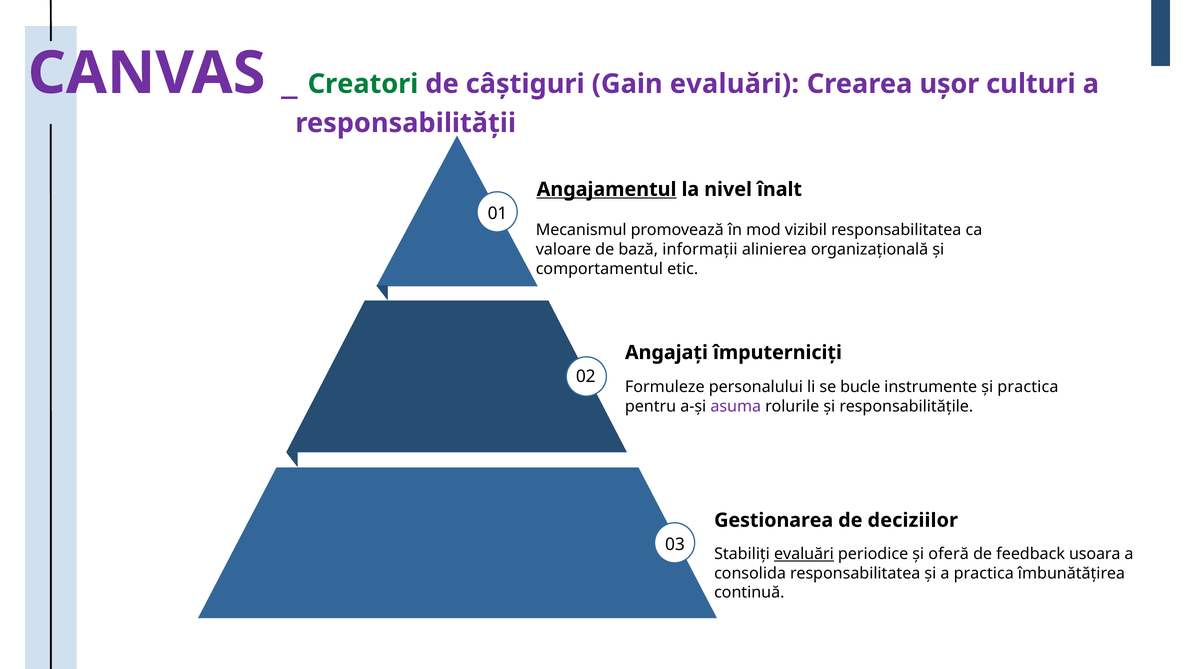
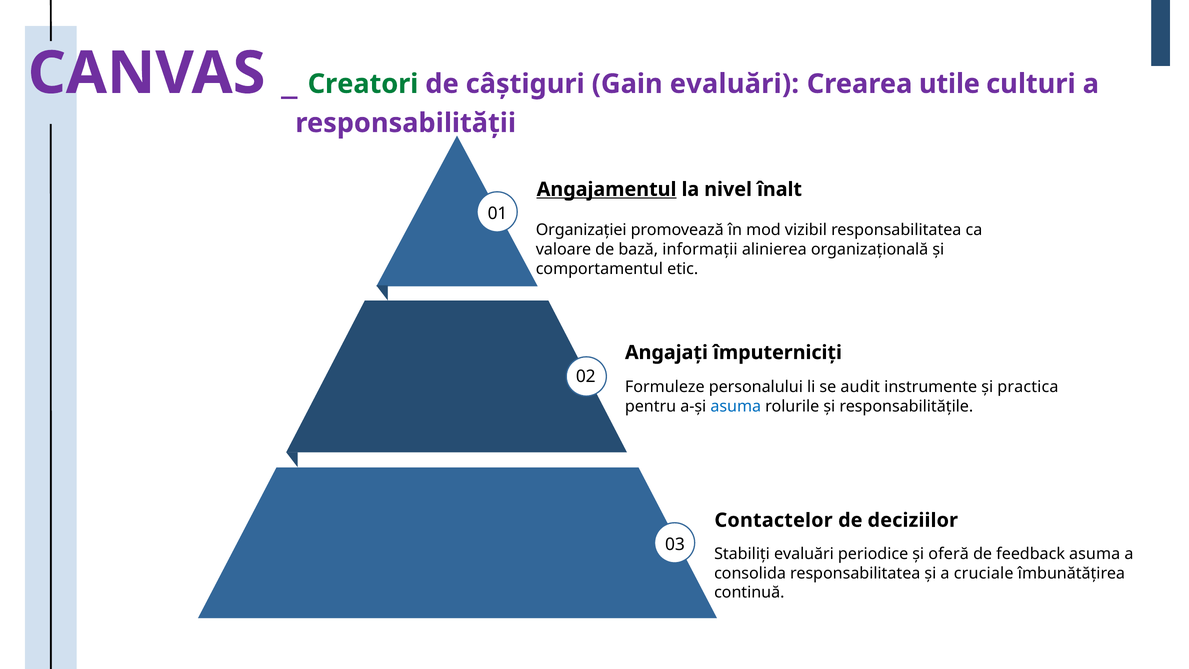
ușor: ușor -> utile
Mecanismul: Mecanismul -> Organizației
bucle: bucle -> audit
asuma at (736, 406) colour: purple -> blue
Gestionarea: Gestionarea -> Contactelor
evaluări at (804, 554) underline: present -> none
feedback usoara: usoara -> asuma
a practica: practica -> cruciale
